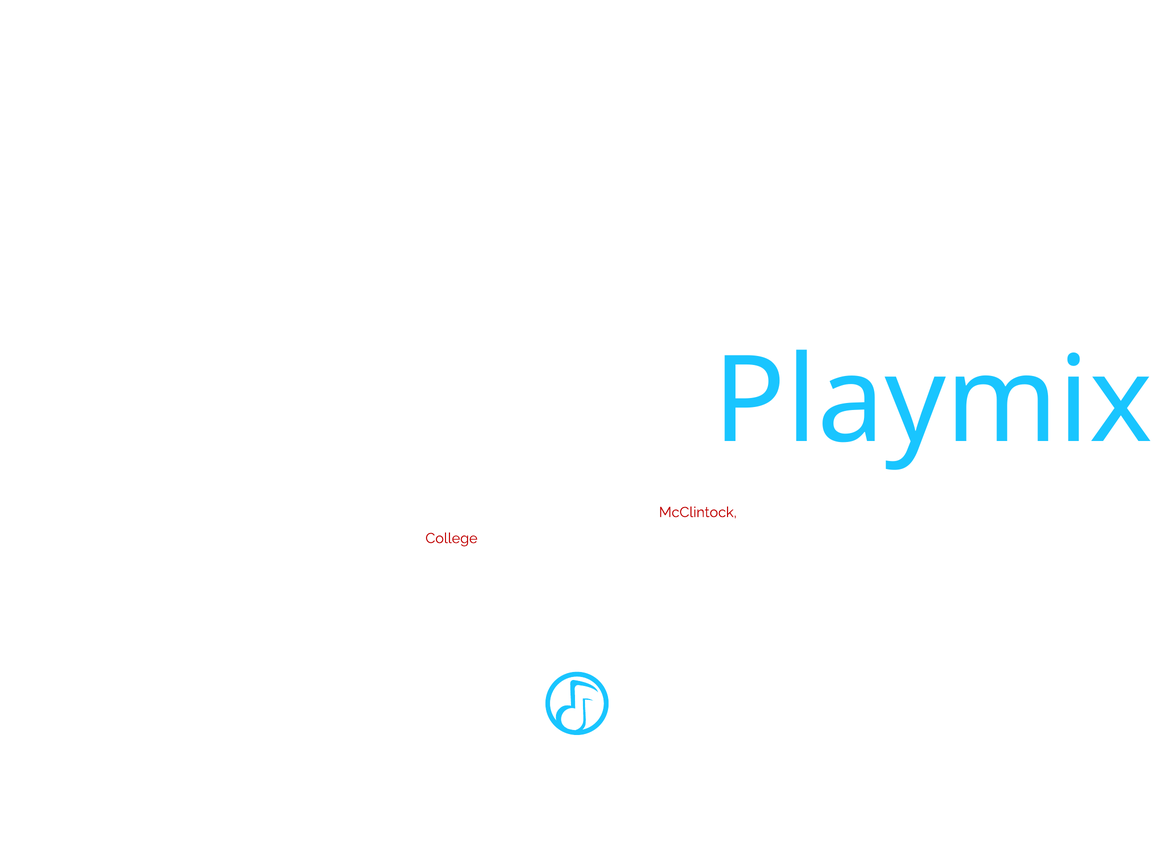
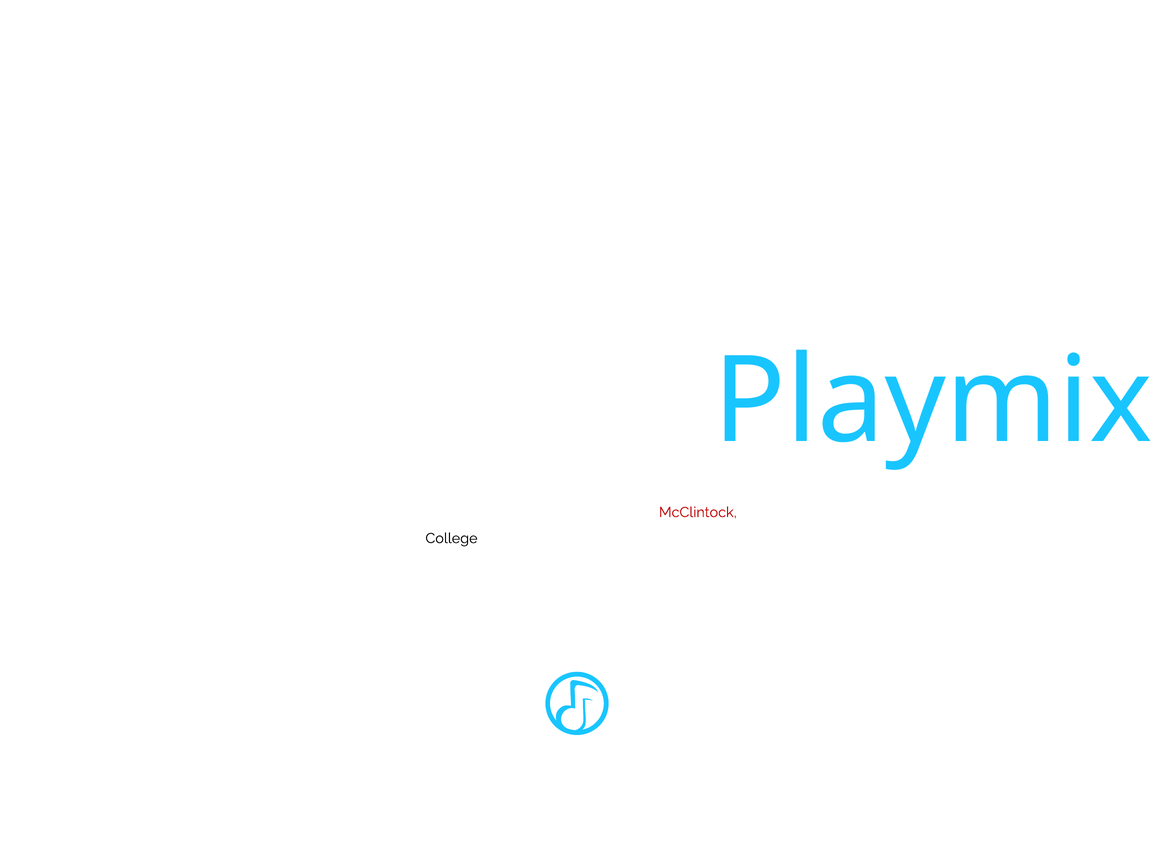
College colour: red -> black
